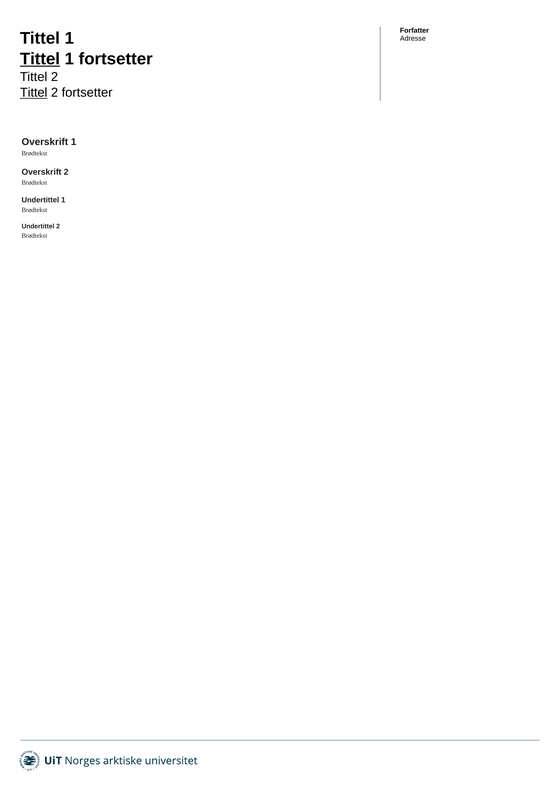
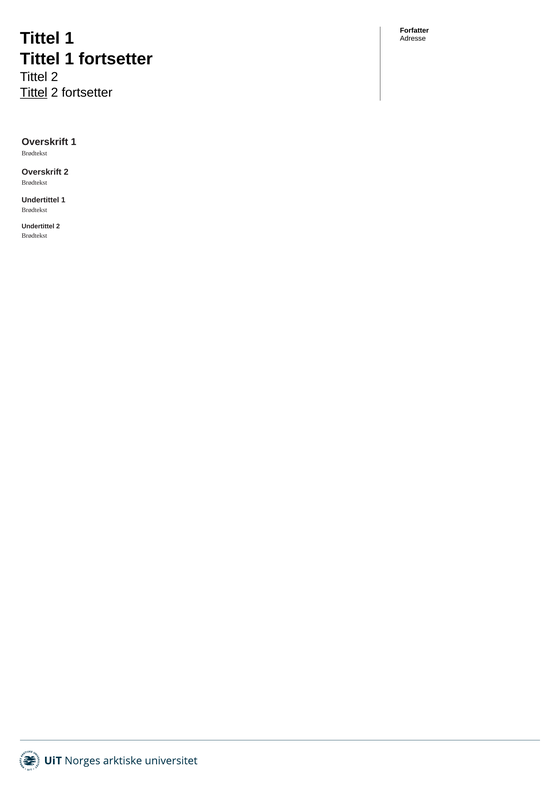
Tittel at (40, 59) underline: present -> none
